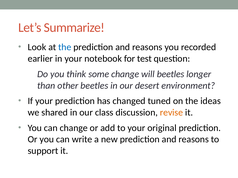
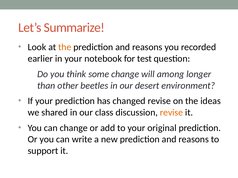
the at (65, 47) colour: blue -> orange
will beetles: beetles -> among
changed tuned: tuned -> revise
